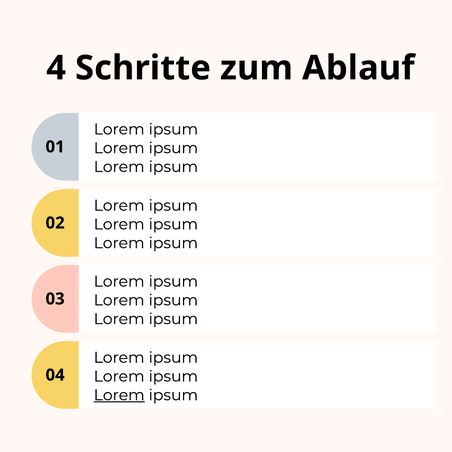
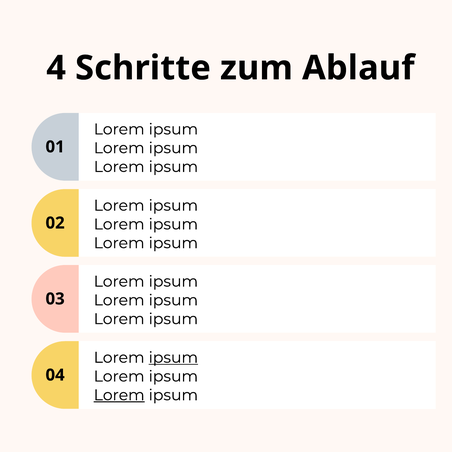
ipsum at (173, 358) underline: none -> present
